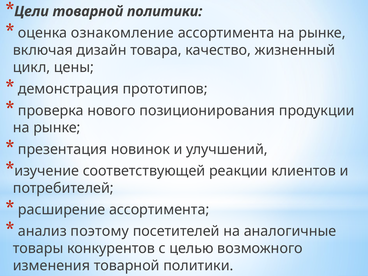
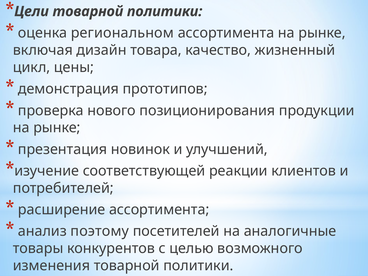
ознакомление: ознакомление -> региональном
